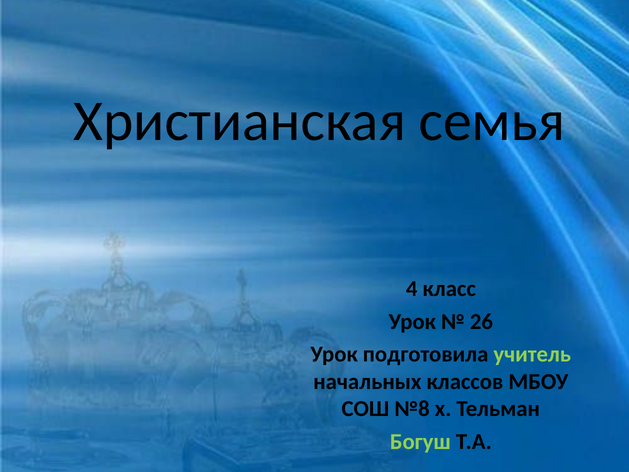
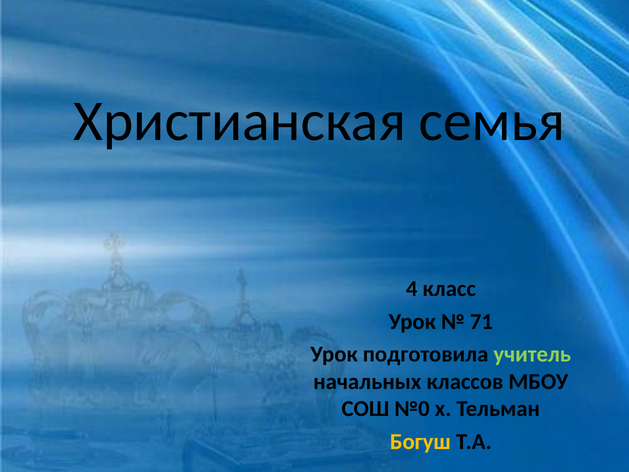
26: 26 -> 71
№8: №8 -> №0
Богуш colour: light green -> yellow
